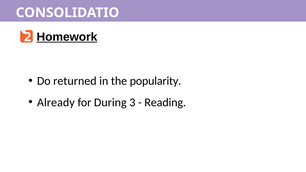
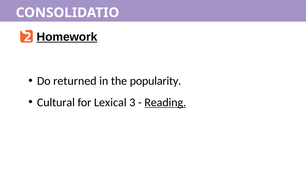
Already: Already -> Cultural
During: During -> Lexical
Reading underline: none -> present
